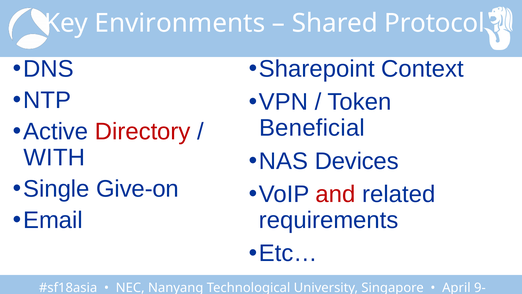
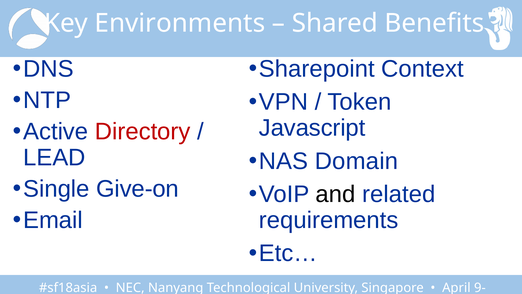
Protocol: Protocol -> Benefits
Beneficial: Beneficial -> Javascript
WITH: WITH -> LEAD
Devices: Devices -> Domain
and colour: red -> black
